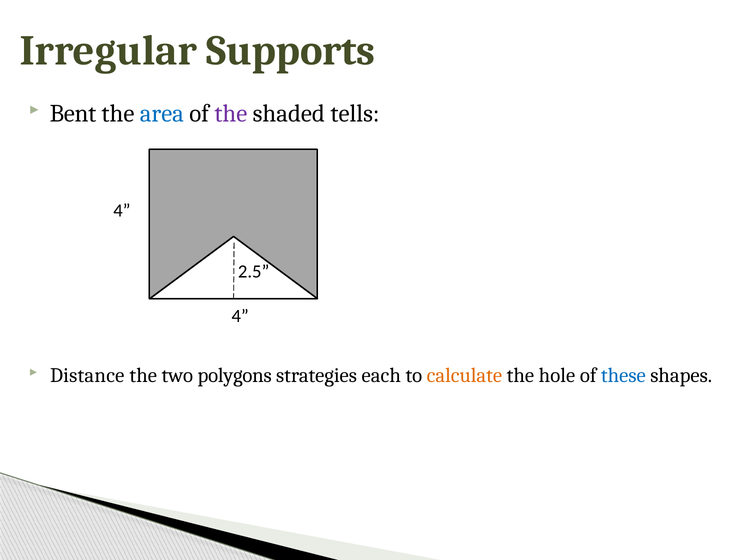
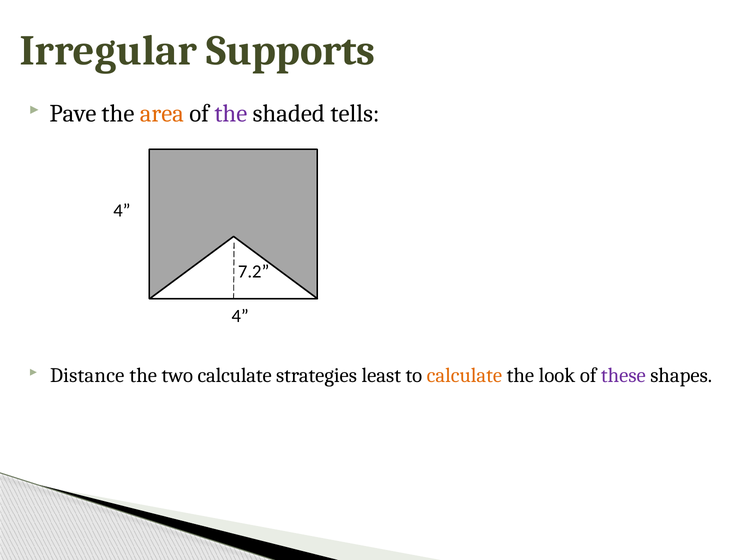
Bent: Bent -> Pave
area colour: blue -> orange
2.5: 2.5 -> 7.2
two polygons: polygons -> calculate
each: each -> least
hole: hole -> look
these colour: blue -> purple
